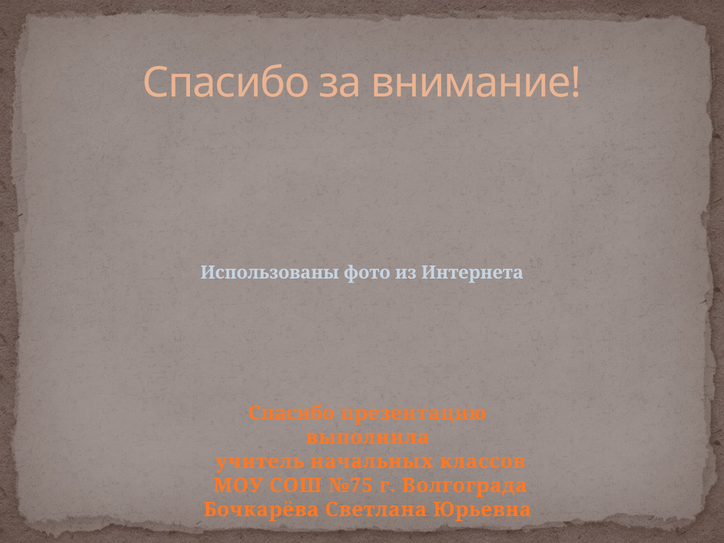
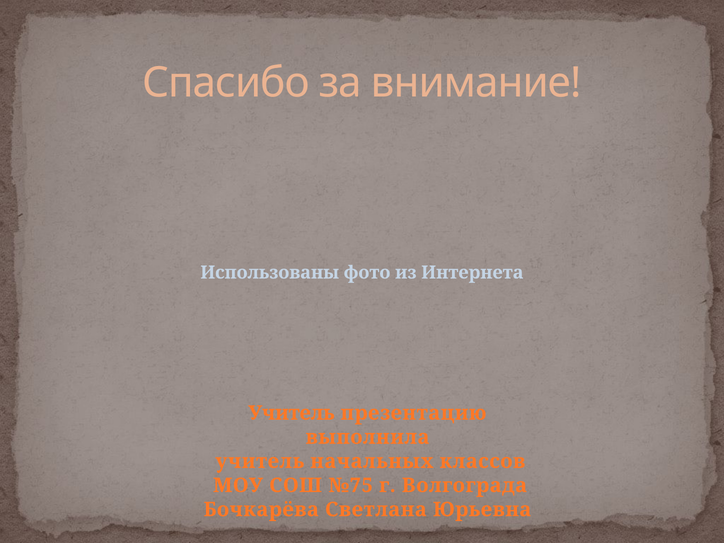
Спасибо at (291, 413): Спасибо -> Учитель
